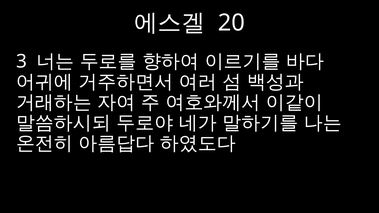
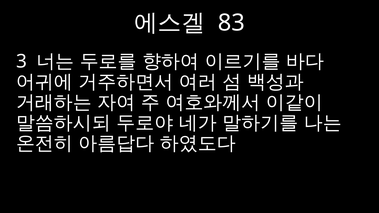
20: 20 -> 83
